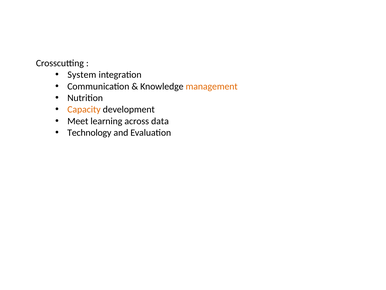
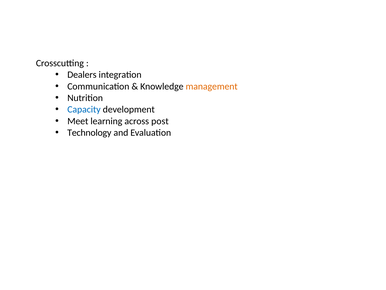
System: System -> Dealers
Capacity colour: orange -> blue
data: data -> post
